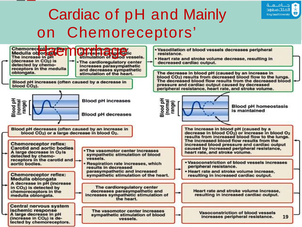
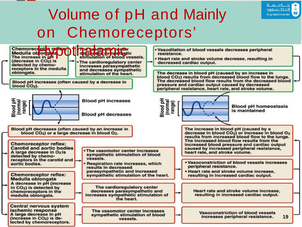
Cardiac: Cardiac -> Volume
Haemorrhage: Haemorrhage -> Hypothalamic
